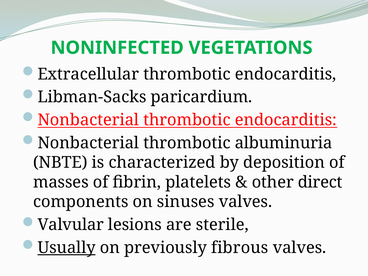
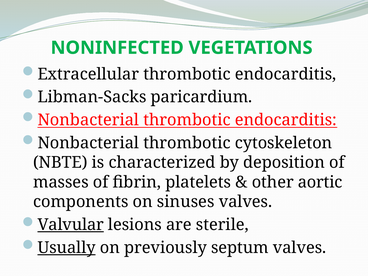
albuminuria: albuminuria -> cytoskeleton
direct: direct -> aortic
Valvular underline: none -> present
fibrous: fibrous -> septum
